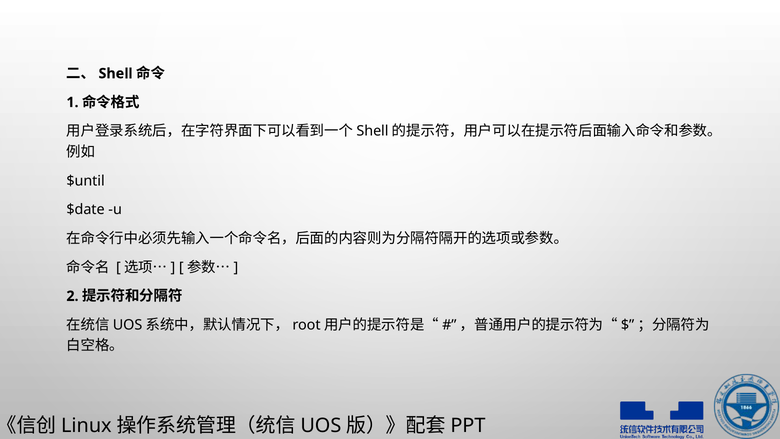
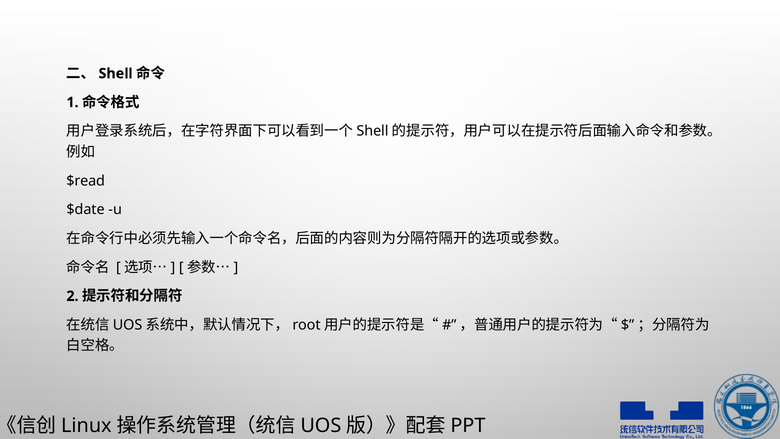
$until: $until -> $read
